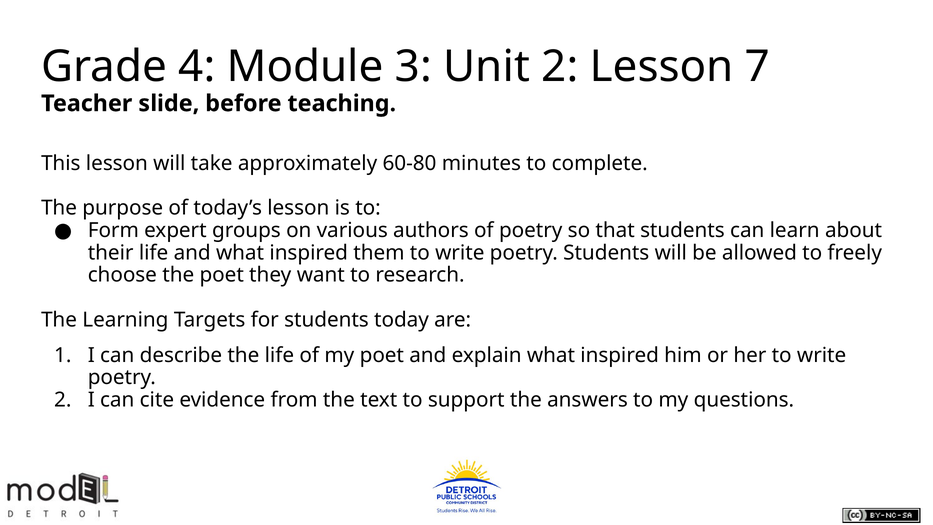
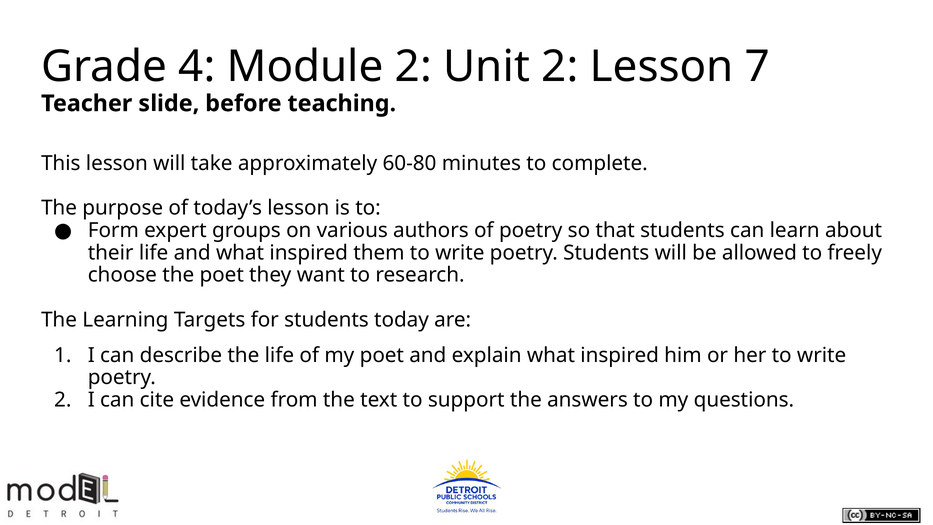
Module 3: 3 -> 2
